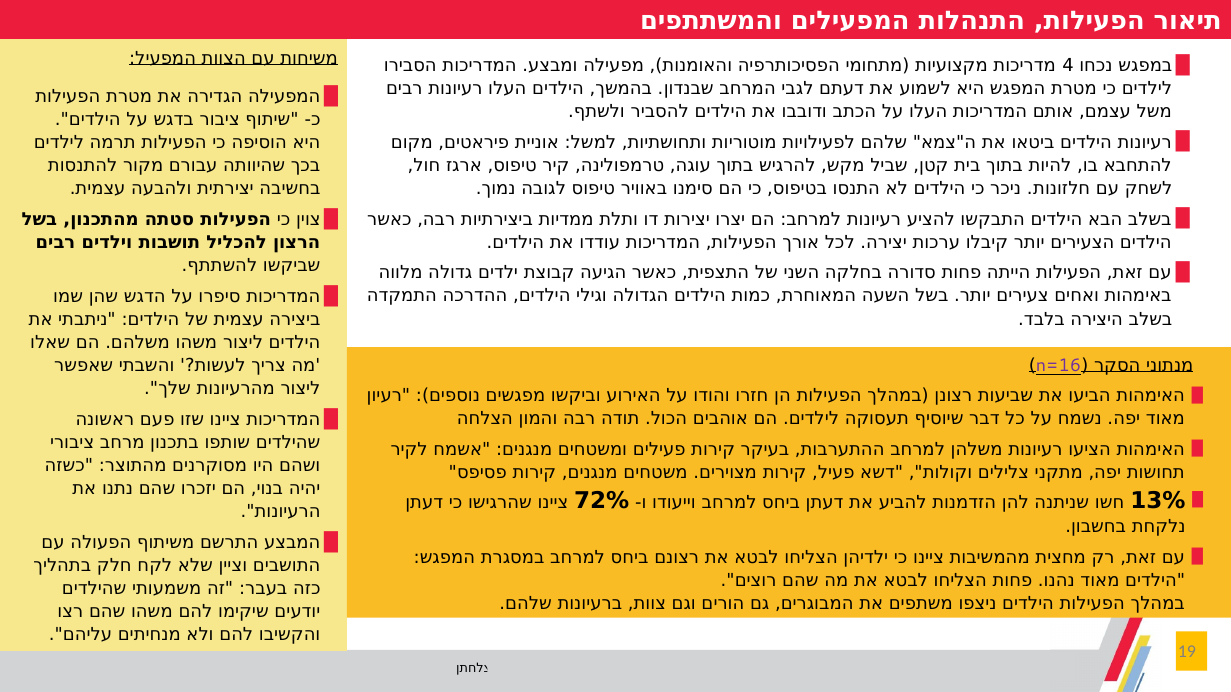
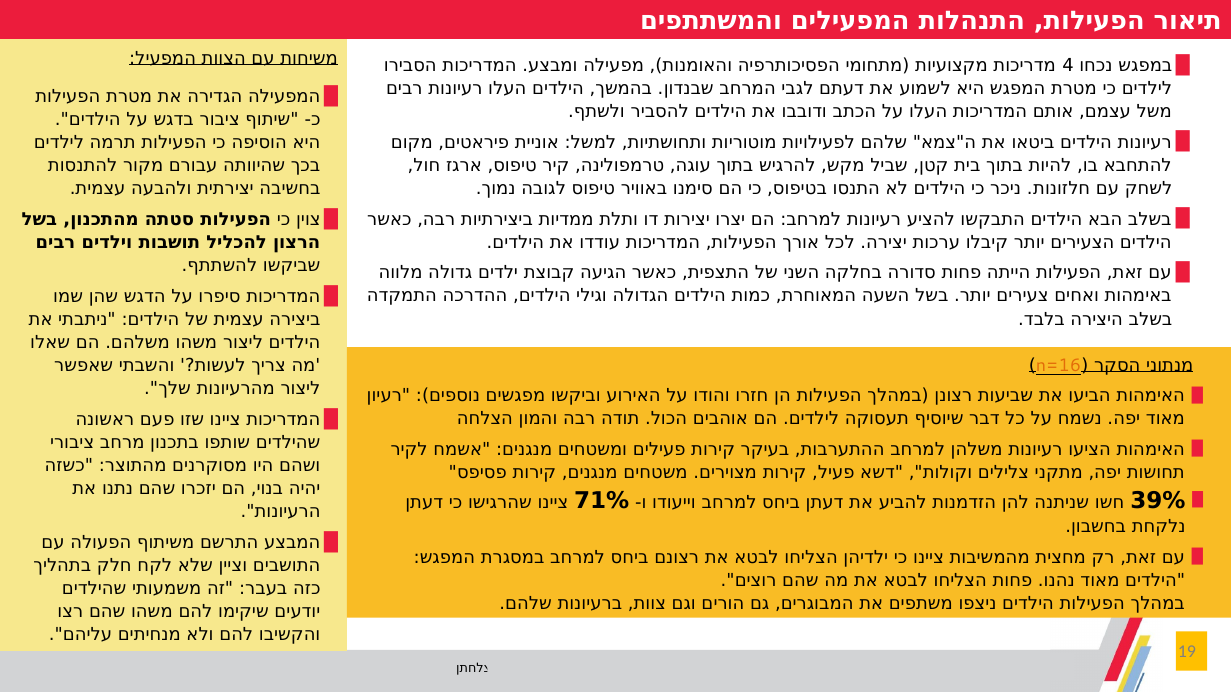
n=16 colour: purple -> orange
72%: 72% -> 71%
13%: 13% -> 39%
